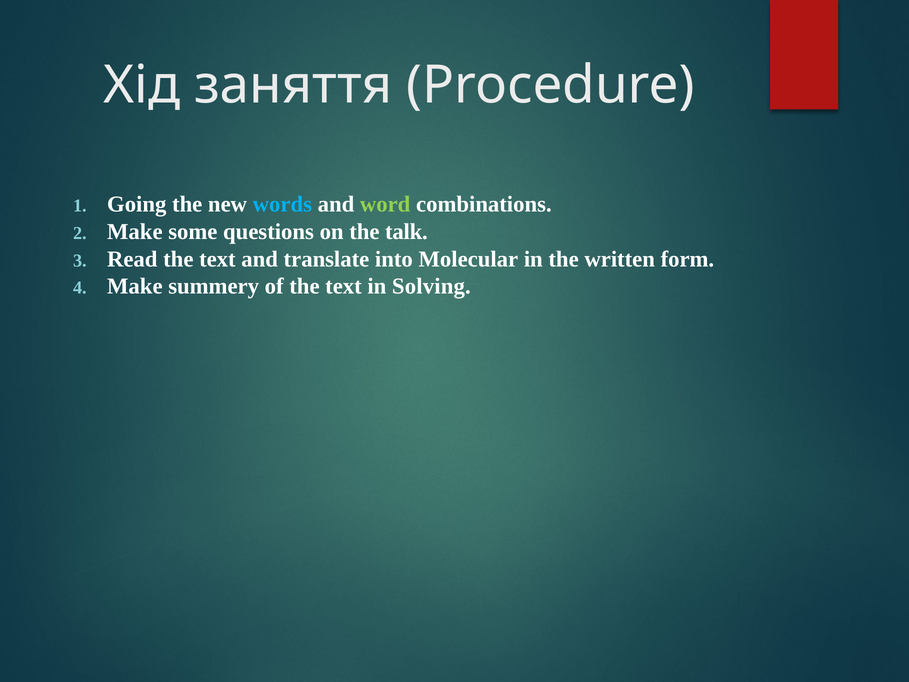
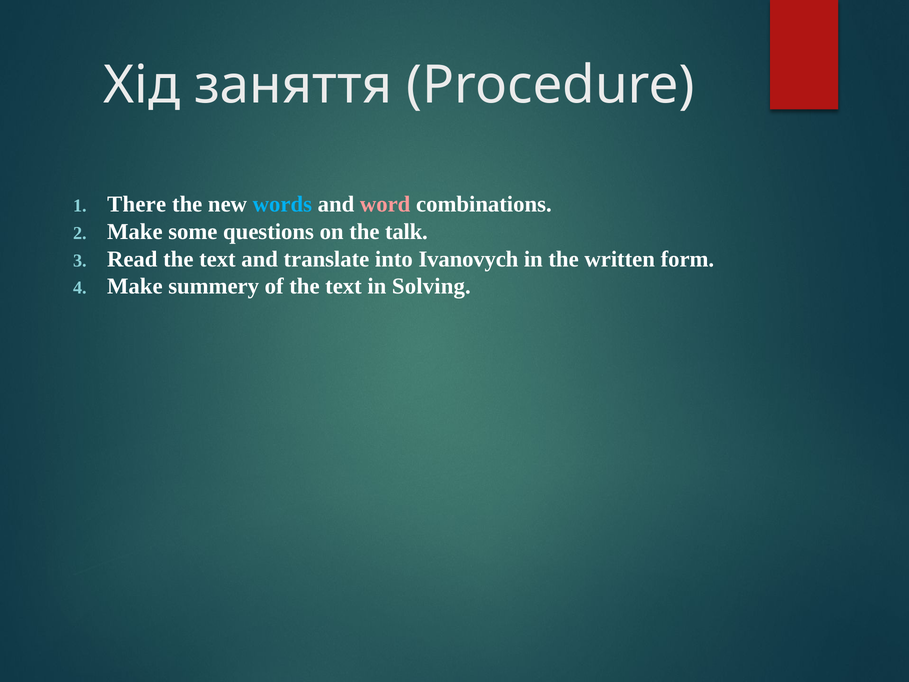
Going: Going -> There
word colour: light green -> pink
Molecular: Molecular -> Ivanovych
